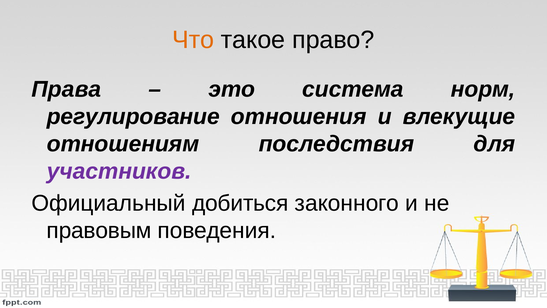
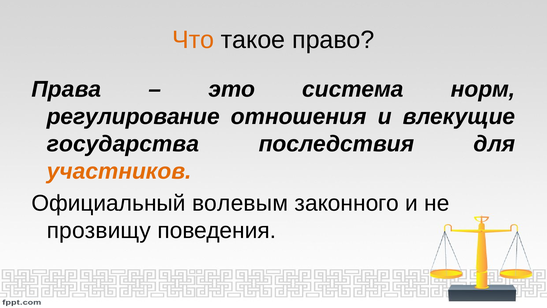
отношениям: отношениям -> государства
участников colour: purple -> orange
добиться: добиться -> волевым
правовым: правовым -> прозвищу
